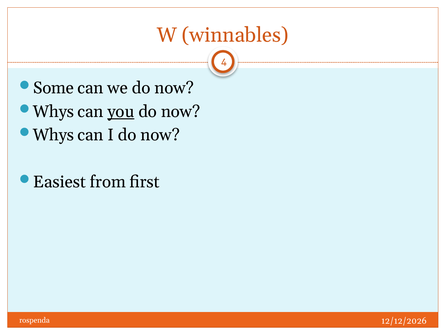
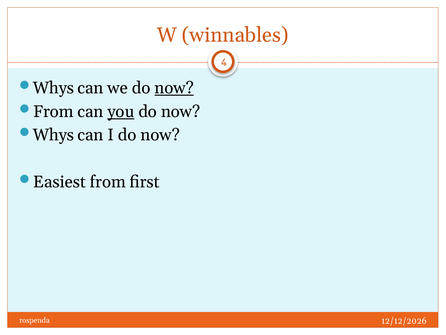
Some at (53, 88): Some -> Whys
now at (174, 88) underline: none -> present
Whys at (53, 111): Whys -> From
